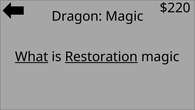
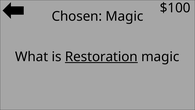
$220: $220 -> $100
Dragon: Dragon -> Chosen
What underline: present -> none
